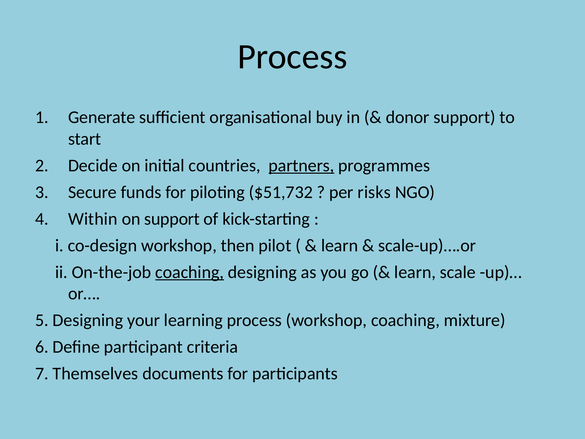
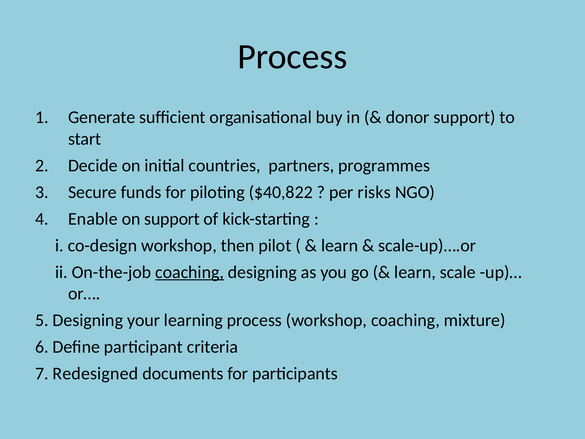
partners underline: present -> none
$51,732: $51,732 -> $40,822
Within: Within -> Enable
Themselves: Themselves -> Redesigned
